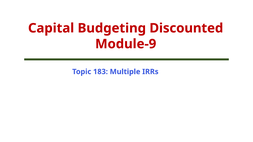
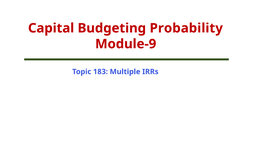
Discounted: Discounted -> Probability
